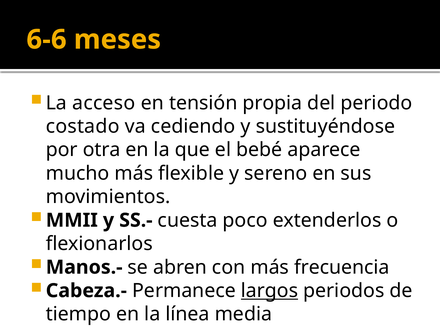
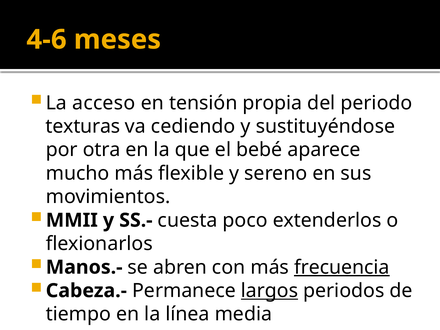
6-6: 6-6 -> 4-6
costado: costado -> texturas
frecuencia underline: none -> present
